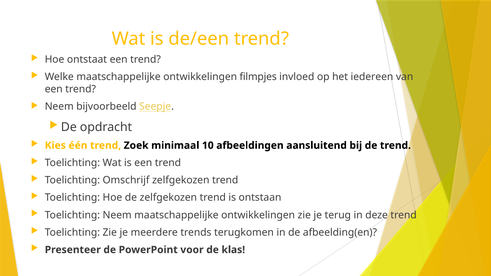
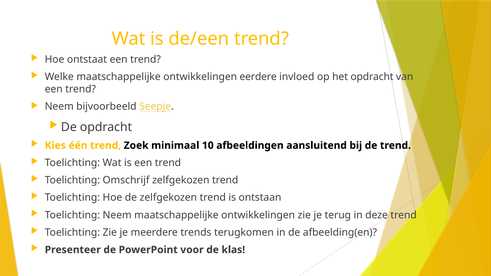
filmpjes: filmpjes -> eerdere
het iedereen: iedereen -> opdracht
